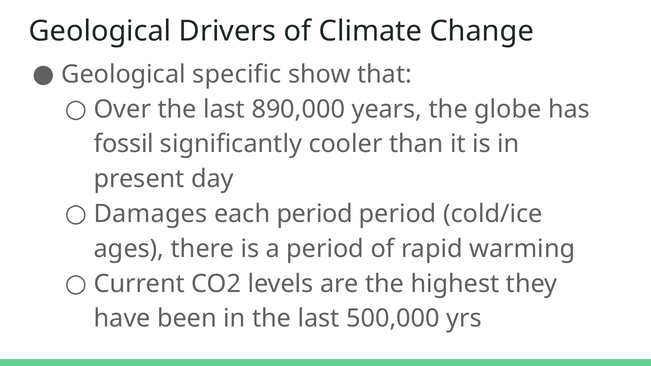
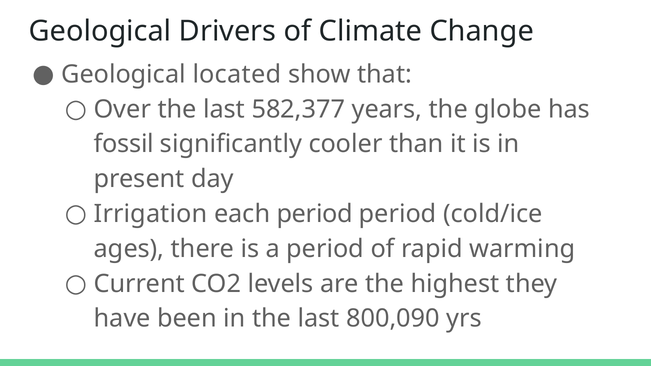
specific: specific -> located
890,000: 890,000 -> 582,377
Damages: Damages -> Irrigation
500,000: 500,000 -> 800,090
